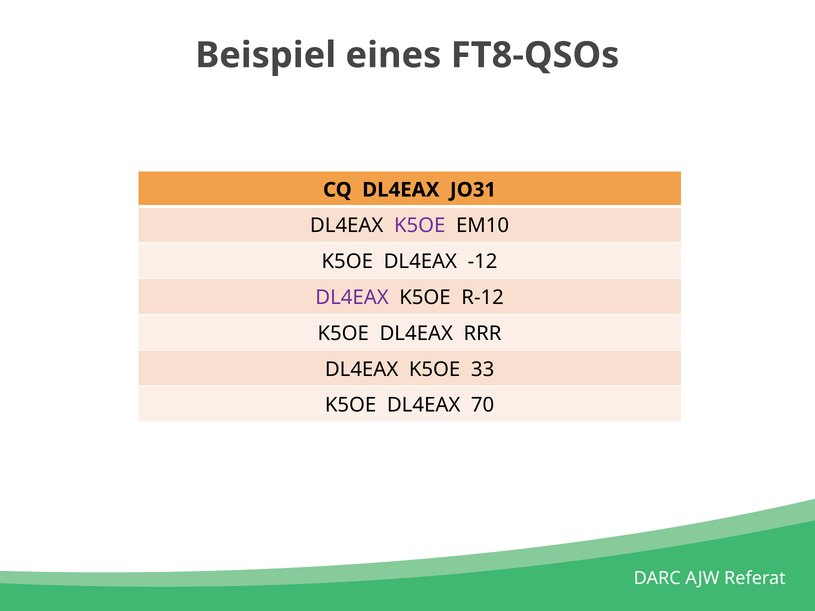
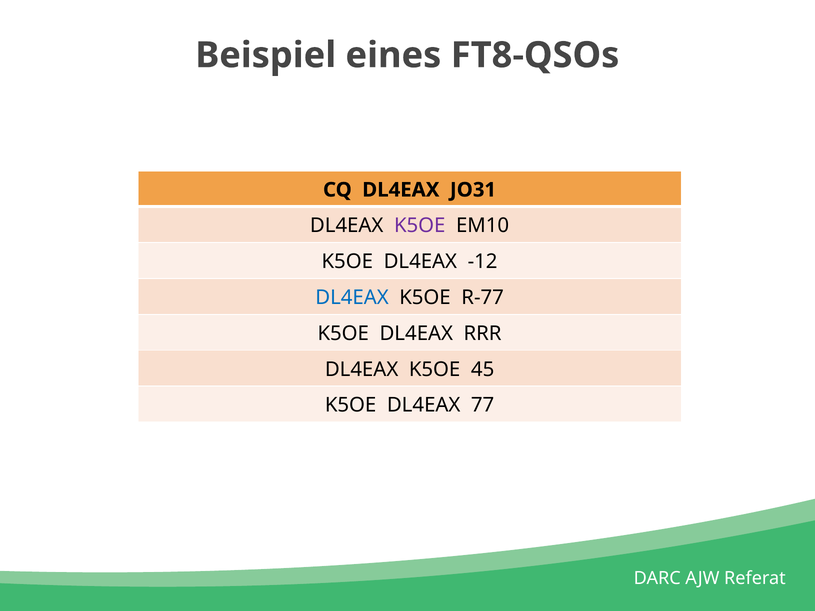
DL4EAX at (352, 298) colour: purple -> blue
R-12: R-12 -> R-77
33: 33 -> 45
70: 70 -> 77
